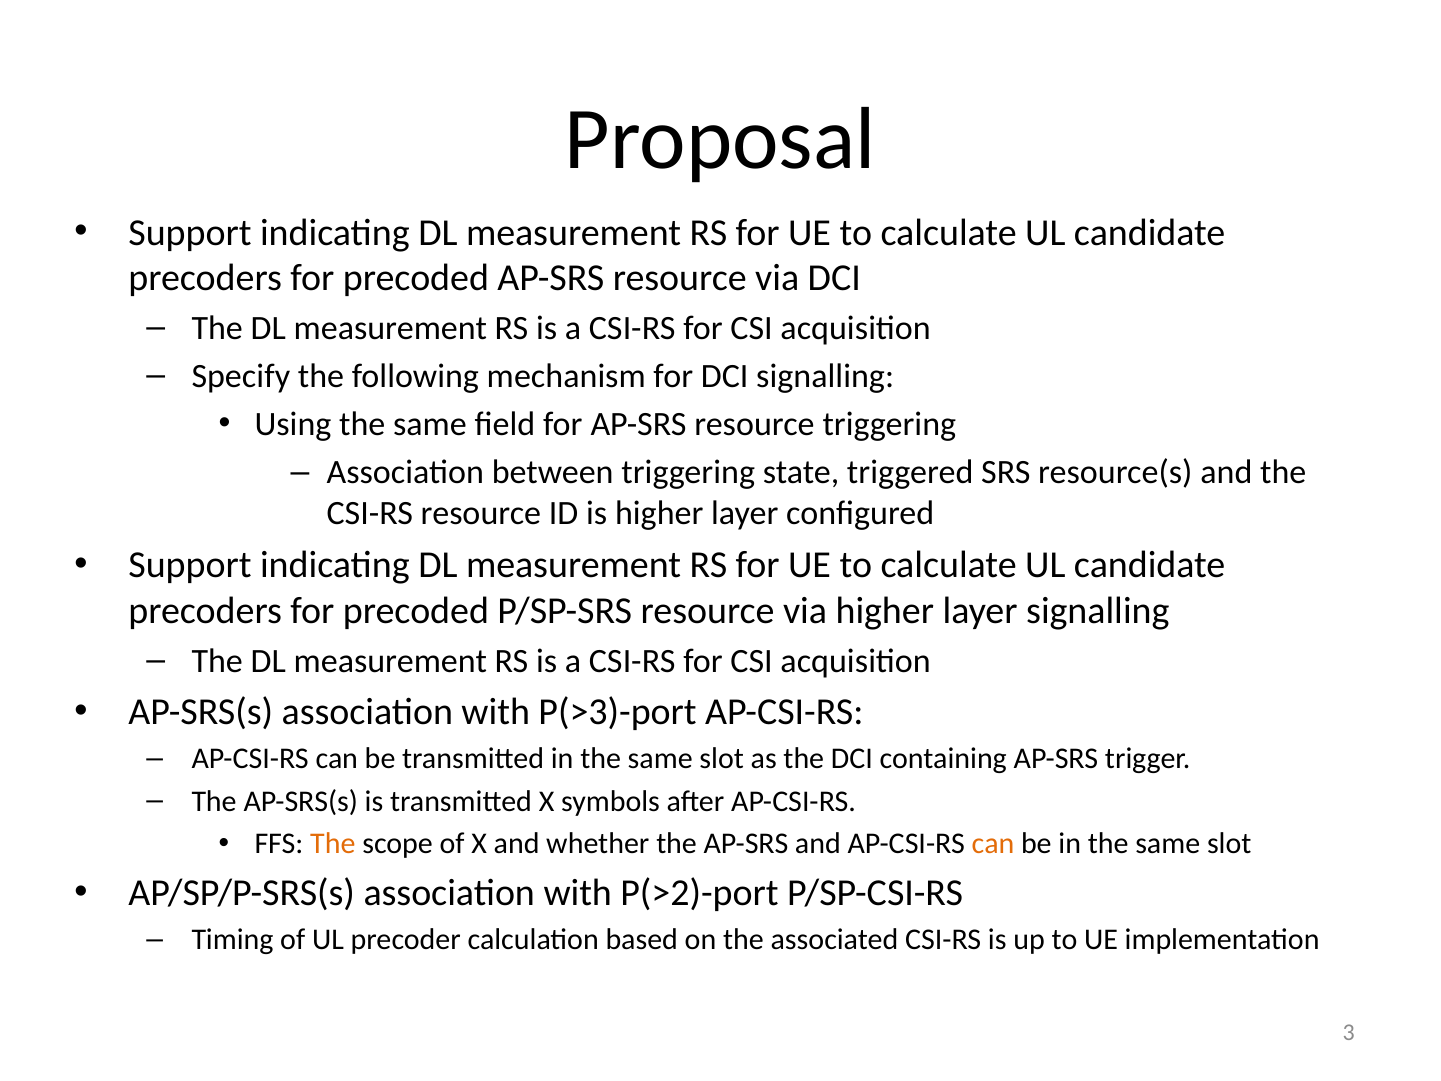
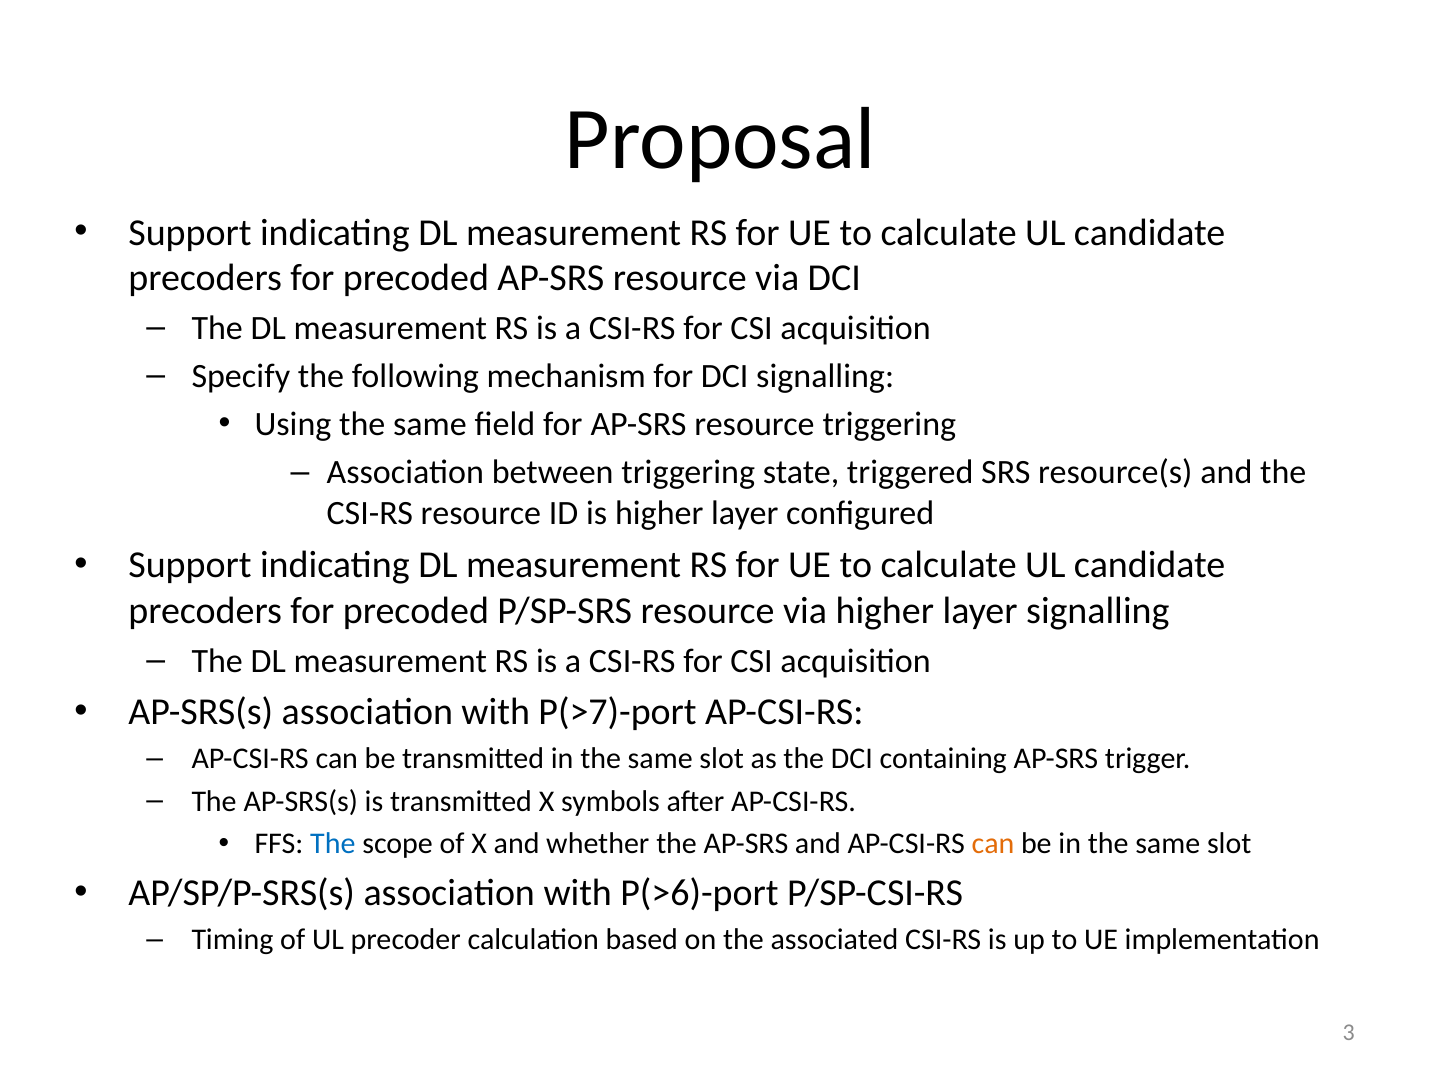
P(>3)-port: P(>3)-port -> P(>7)-port
The at (333, 844) colour: orange -> blue
P(>2)-port: P(>2)-port -> P(>6)-port
